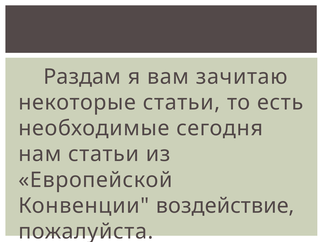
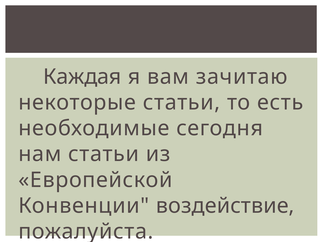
Раздам: Раздам -> Каждая
